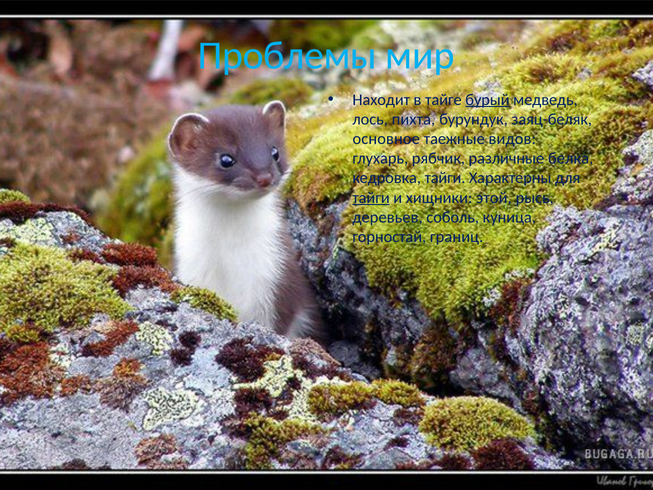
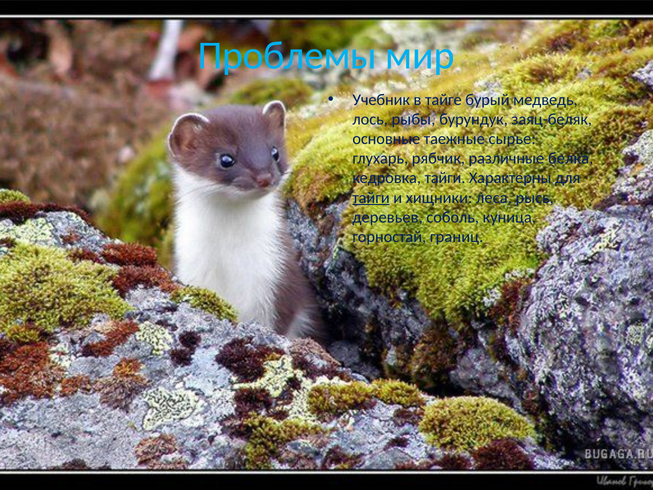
Находит: Находит -> Учебник
бурый underline: present -> none
пихта: пихта -> рыбы
основное: основное -> основные
видов: видов -> сырье
этой: этой -> леса
